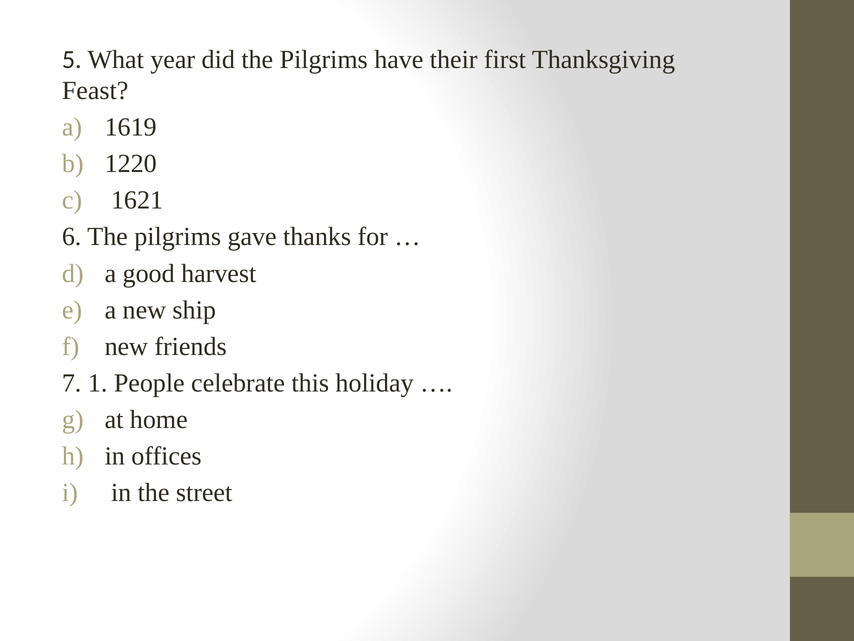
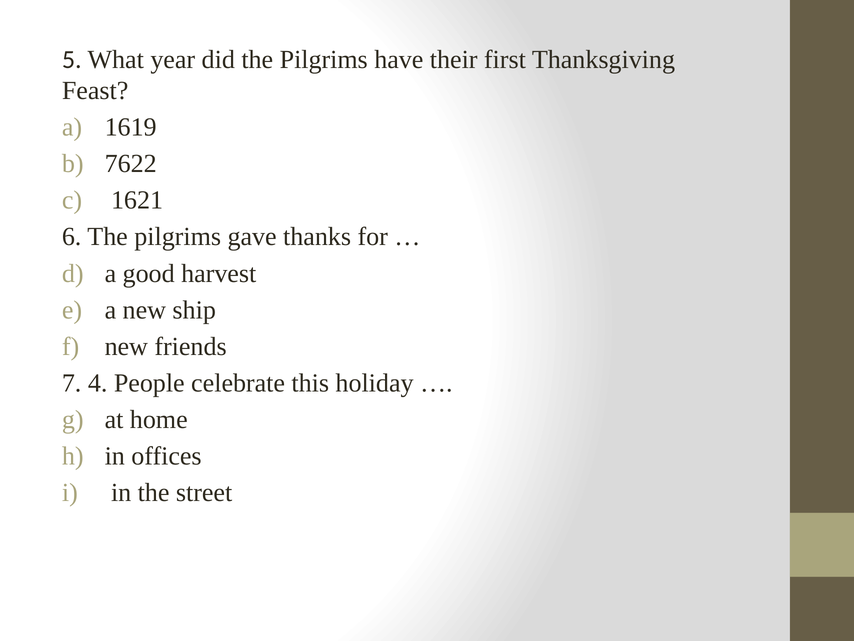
1220: 1220 -> 7622
1: 1 -> 4
